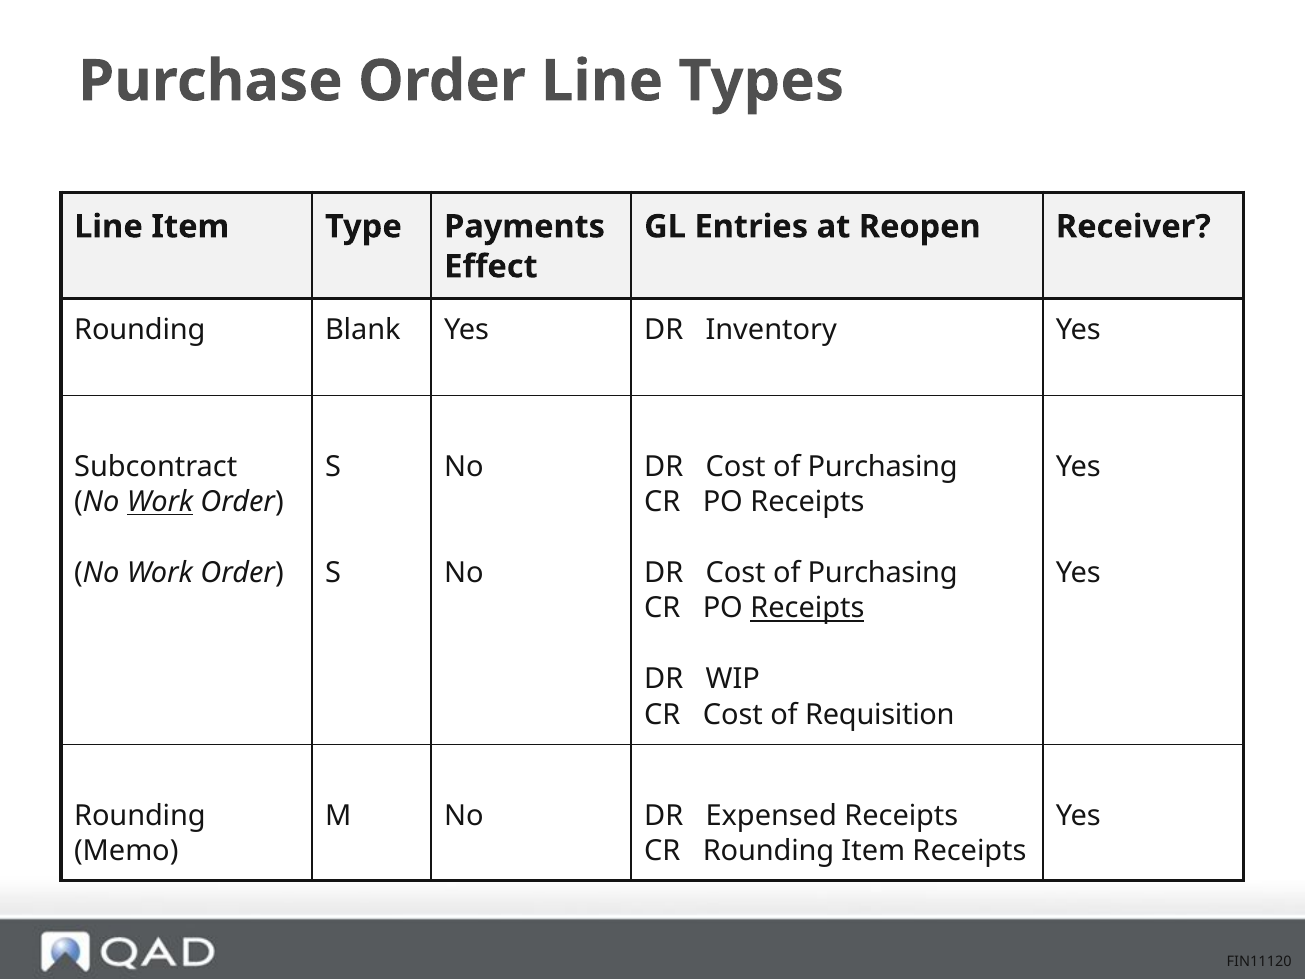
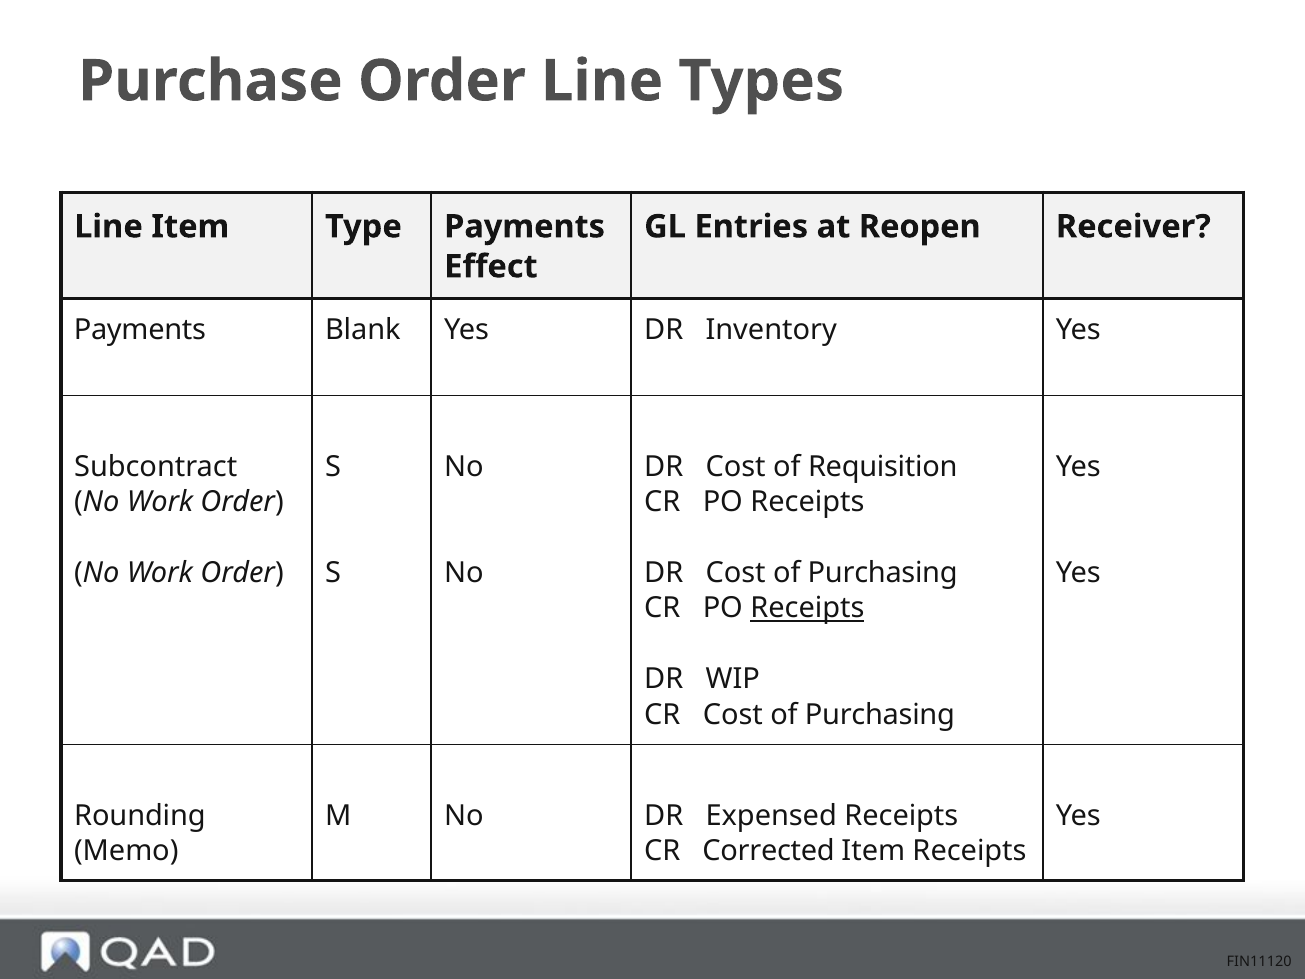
Rounding at (140, 330): Rounding -> Payments
Purchasing at (883, 467): Purchasing -> Requisition
Work at (160, 502) underline: present -> none
CR Cost of Requisition: Requisition -> Purchasing
CR Rounding: Rounding -> Corrected
